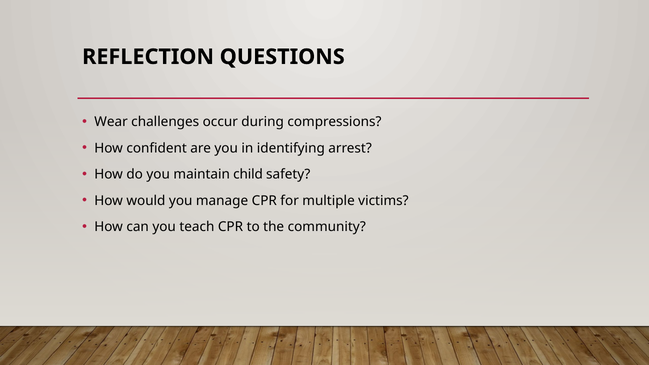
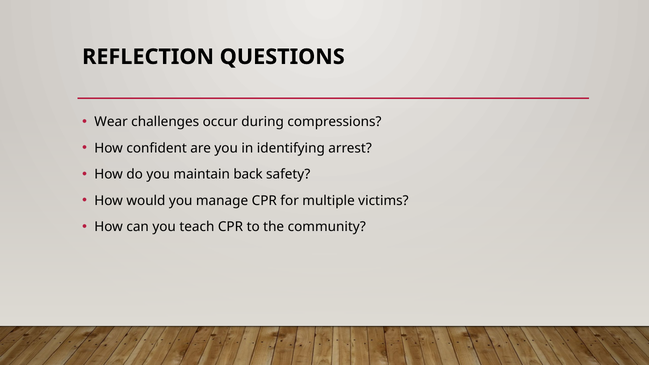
child: child -> back
